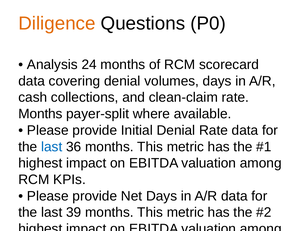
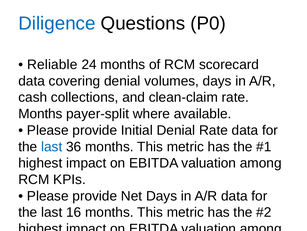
Diligence colour: orange -> blue
Analysis: Analysis -> Reliable
39: 39 -> 16
